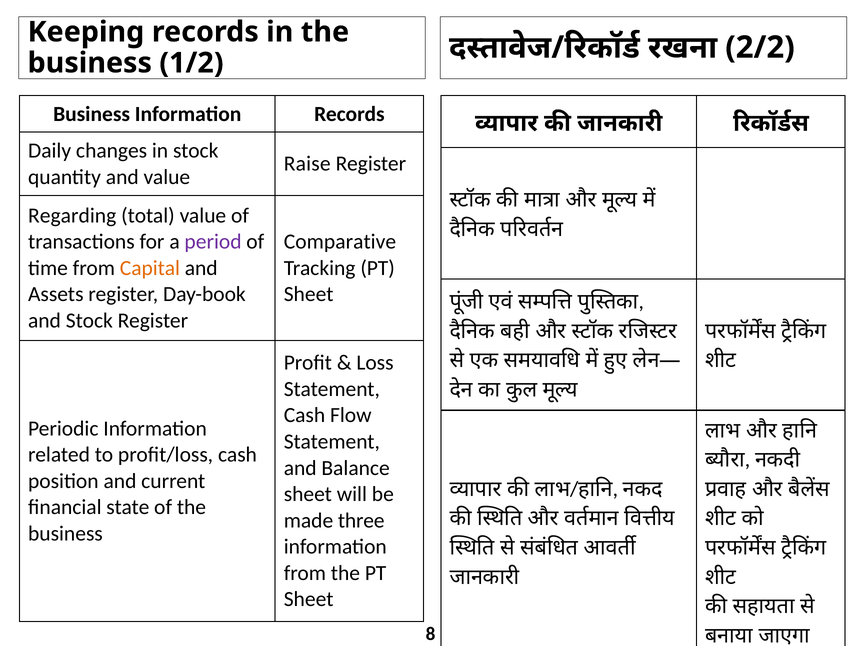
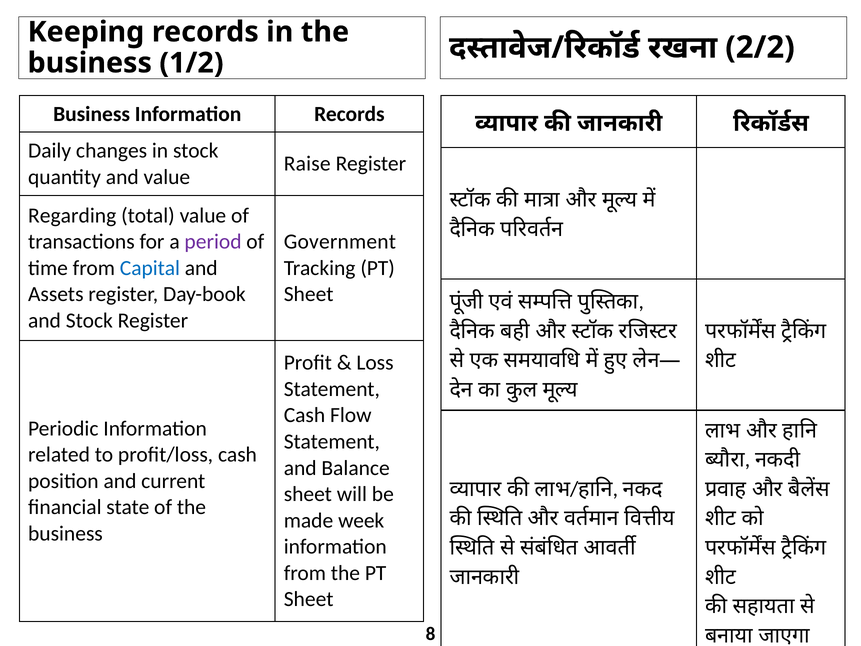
Comparative: Comparative -> Government
Capital colour: orange -> blue
three: three -> week
